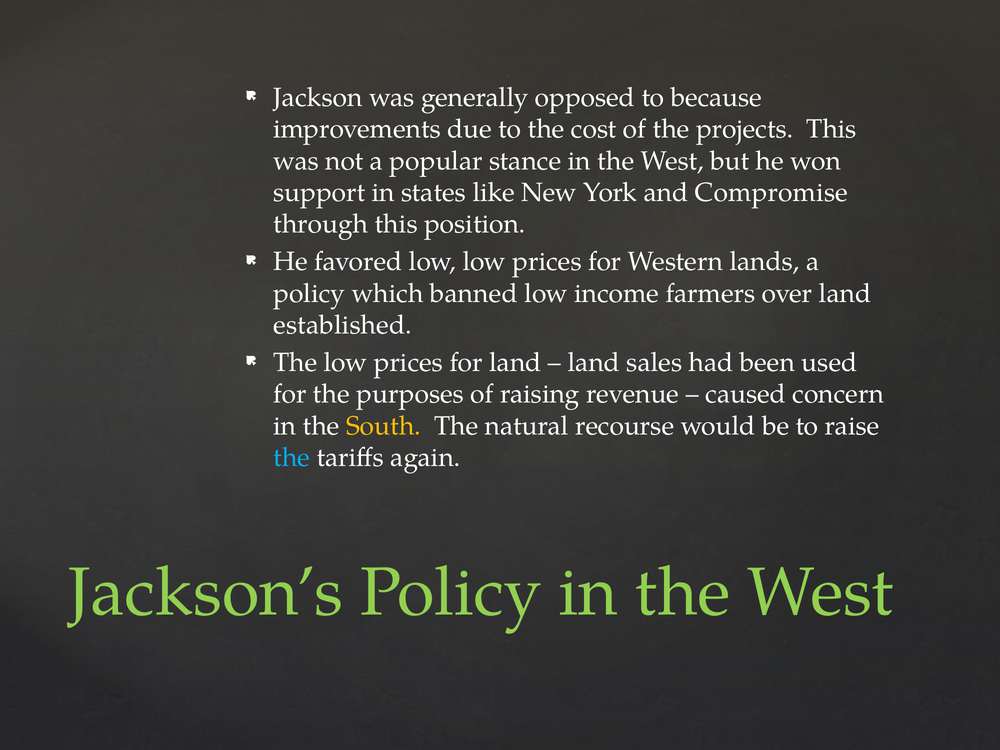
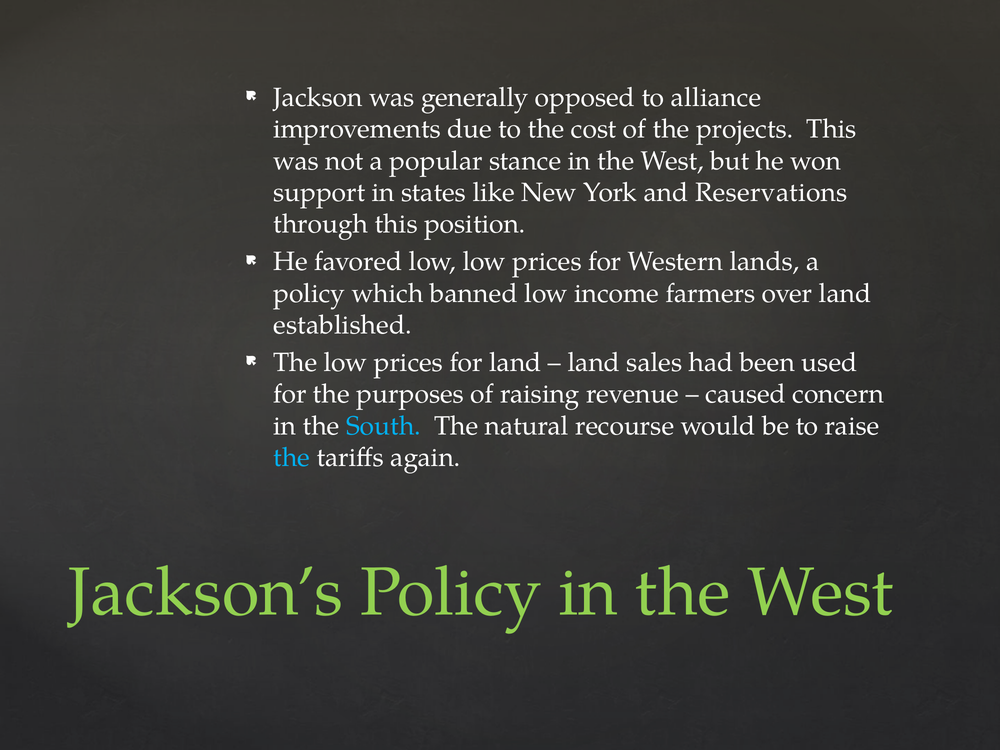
because: because -> alliance
Compromise: Compromise -> Reservations
South colour: yellow -> light blue
